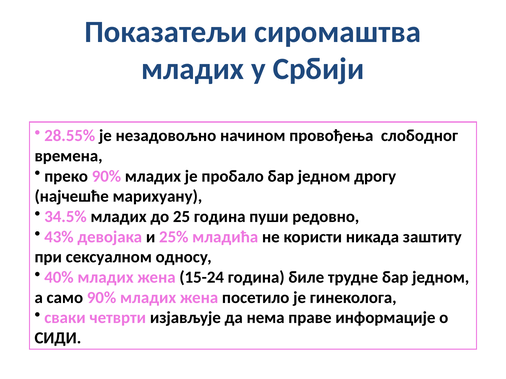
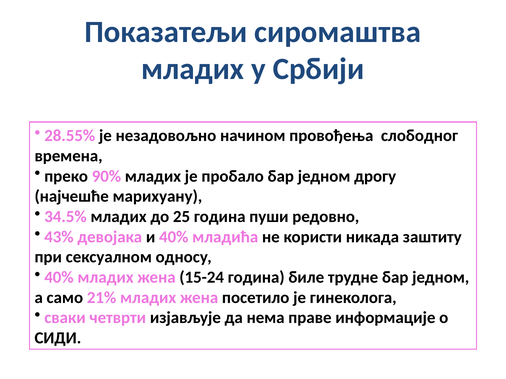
и 25%: 25% -> 40%
само 90%: 90% -> 21%
